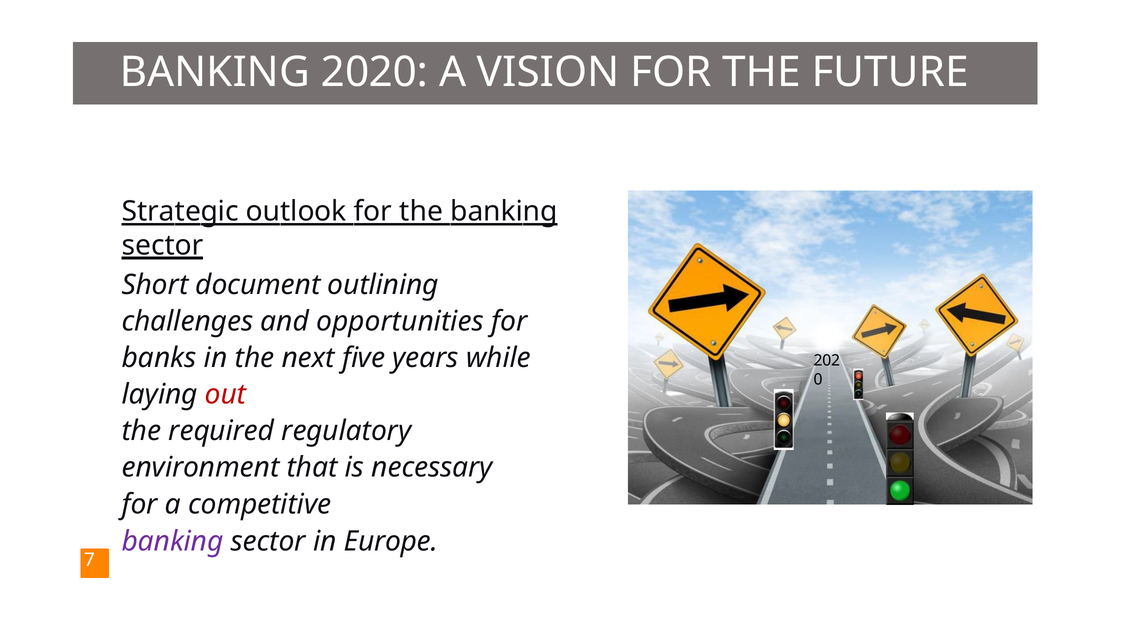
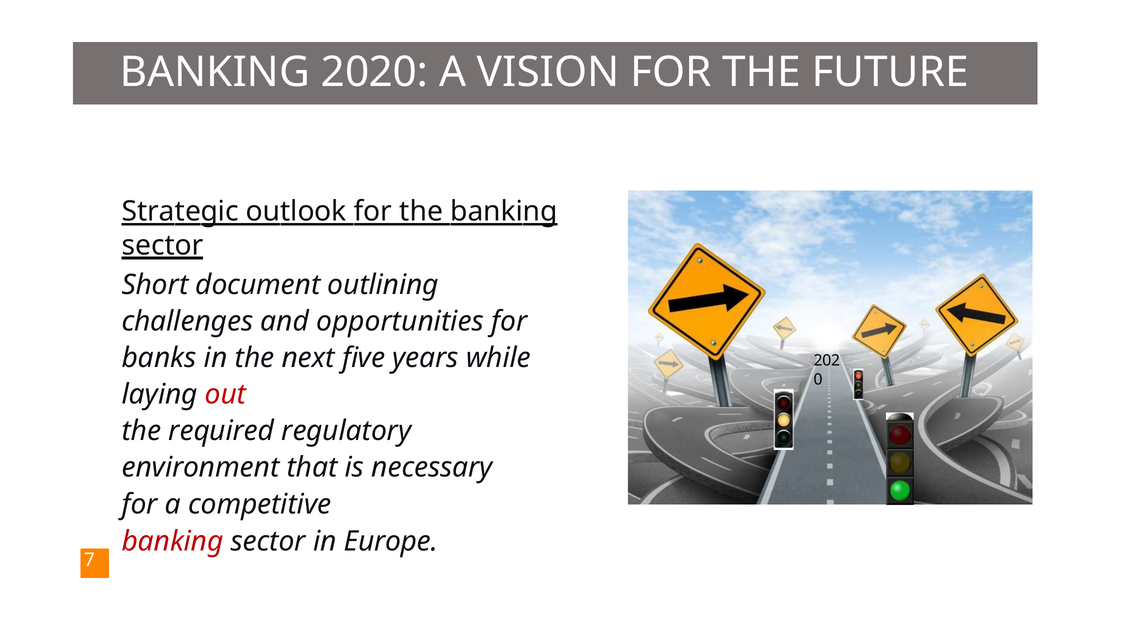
banking at (173, 541) colour: purple -> red
